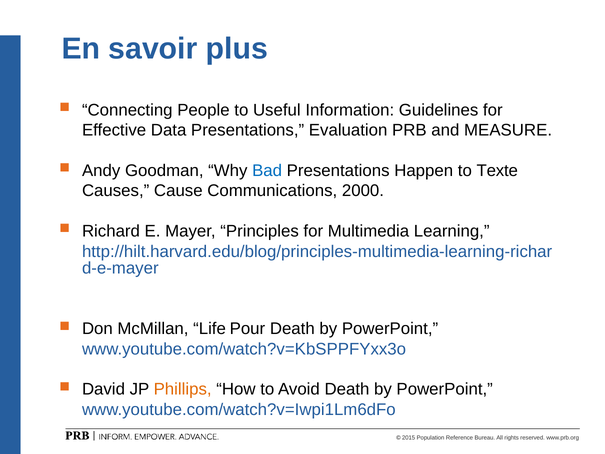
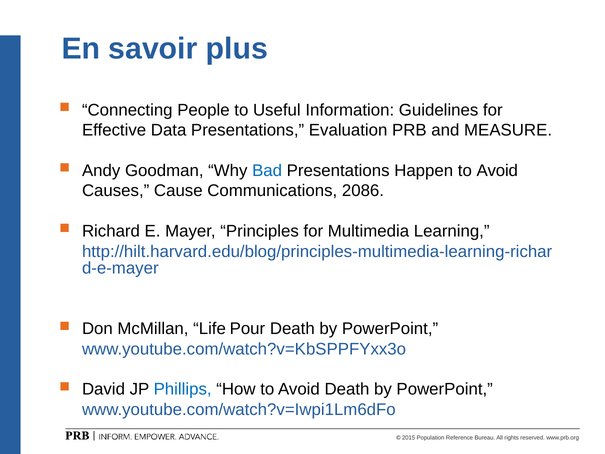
Happen to Texte: Texte -> Avoid
2000: 2000 -> 2086
Phillips colour: orange -> blue
